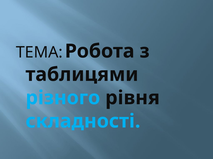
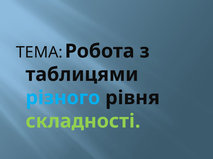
складності colour: light blue -> light green
